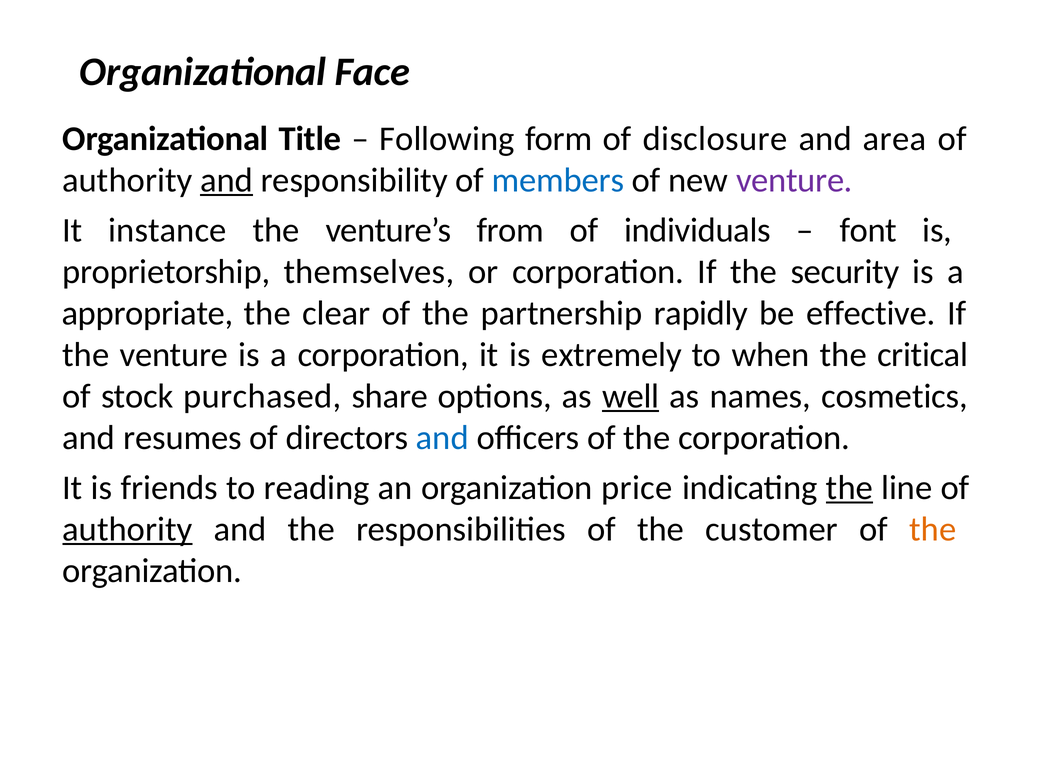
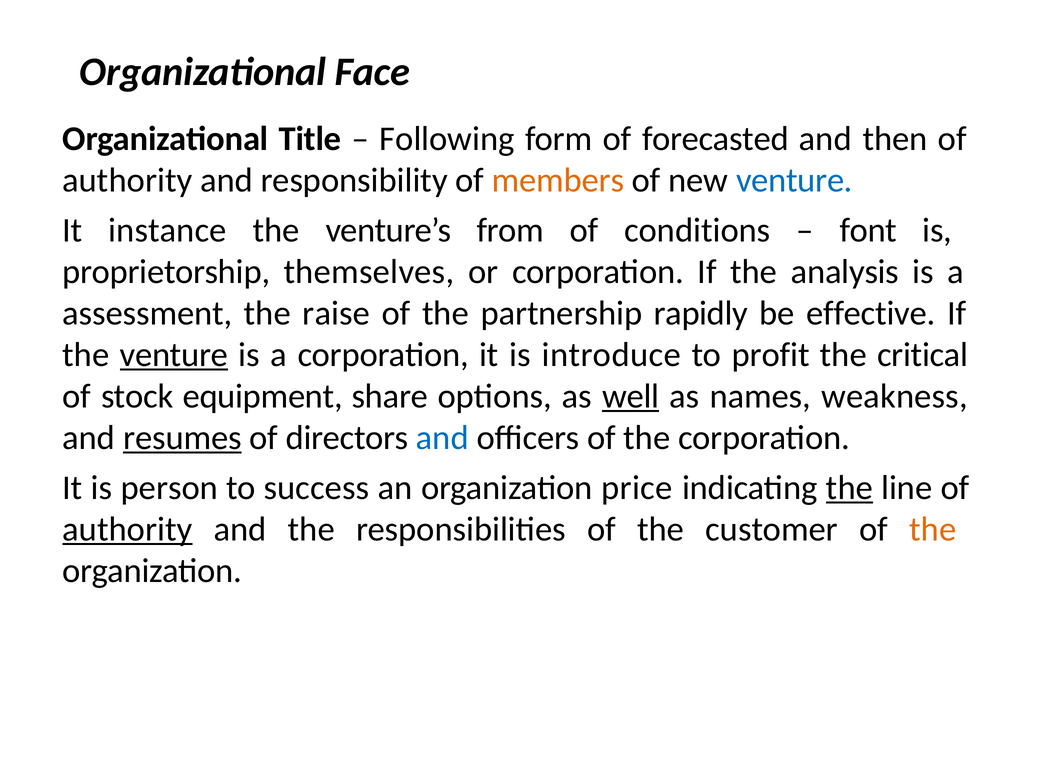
disclosure: disclosure -> forecasted
area: area -> then
and at (227, 180) underline: present -> none
members colour: blue -> orange
venture at (794, 180) colour: purple -> blue
individuals: individuals -> conditions
security: security -> analysis
appropriate: appropriate -> assessment
clear: clear -> raise
venture at (174, 355) underline: none -> present
extremely: extremely -> introduce
when: when -> profit
purchased: purchased -> equipment
cosmetics: cosmetics -> weakness
resumes underline: none -> present
friends: friends -> person
reading: reading -> success
